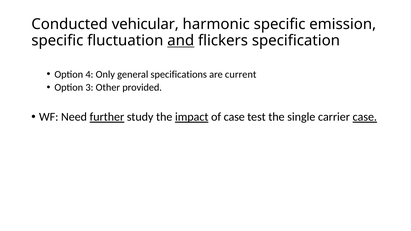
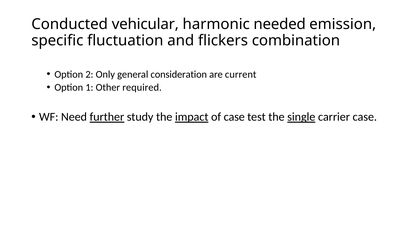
harmonic specific: specific -> needed
and underline: present -> none
specification: specification -> combination
4: 4 -> 2
specifications: specifications -> consideration
3: 3 -> 1
provided: provided -> required
single underline: none -> present
case at (365, 117) underline: present -> none
